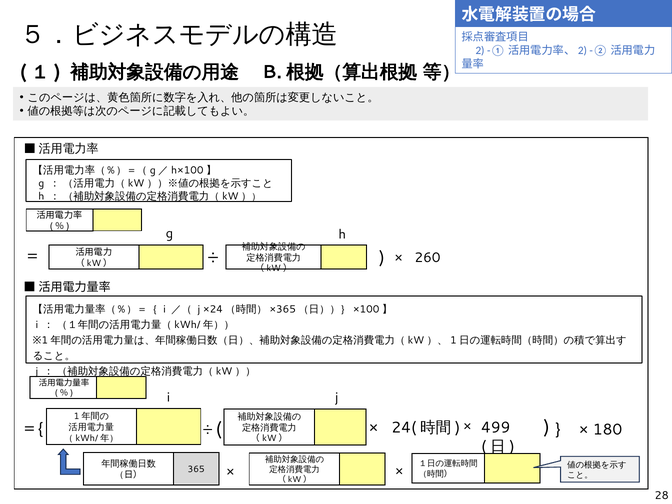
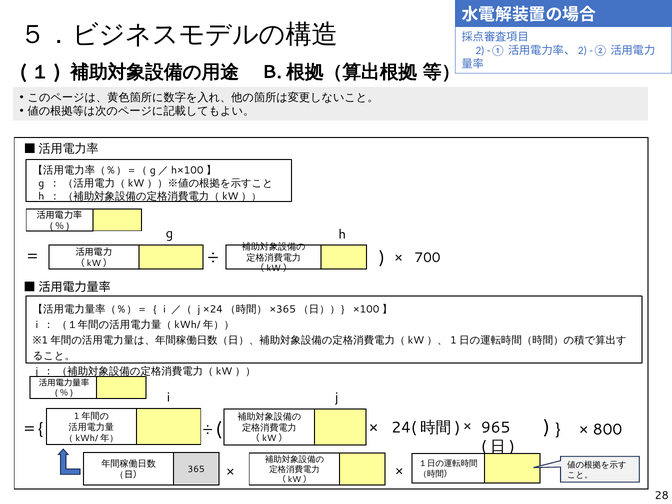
260: 260 -> 700
499: 499 -> 965
180: 180 -> 800
